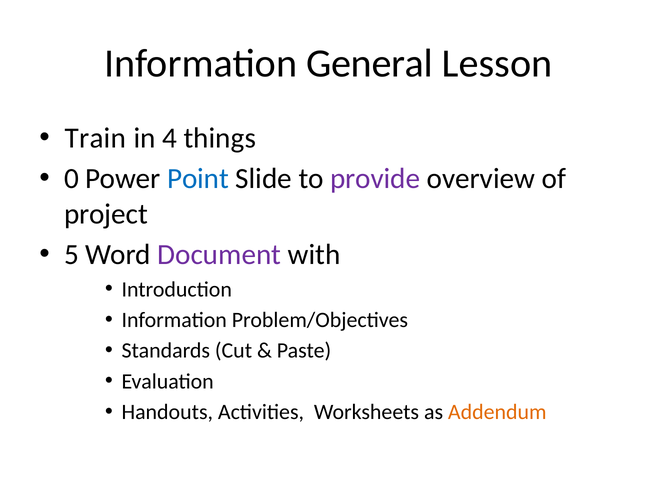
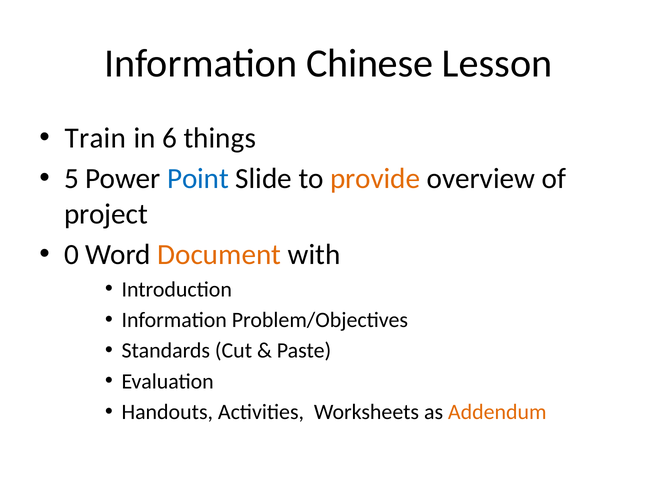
General: General -> Chinese
4: 4 -> 6
0: 0 -> 5
provide colour: purple -> orange
5: 5 -> 0
Document colour: purple -> orange
